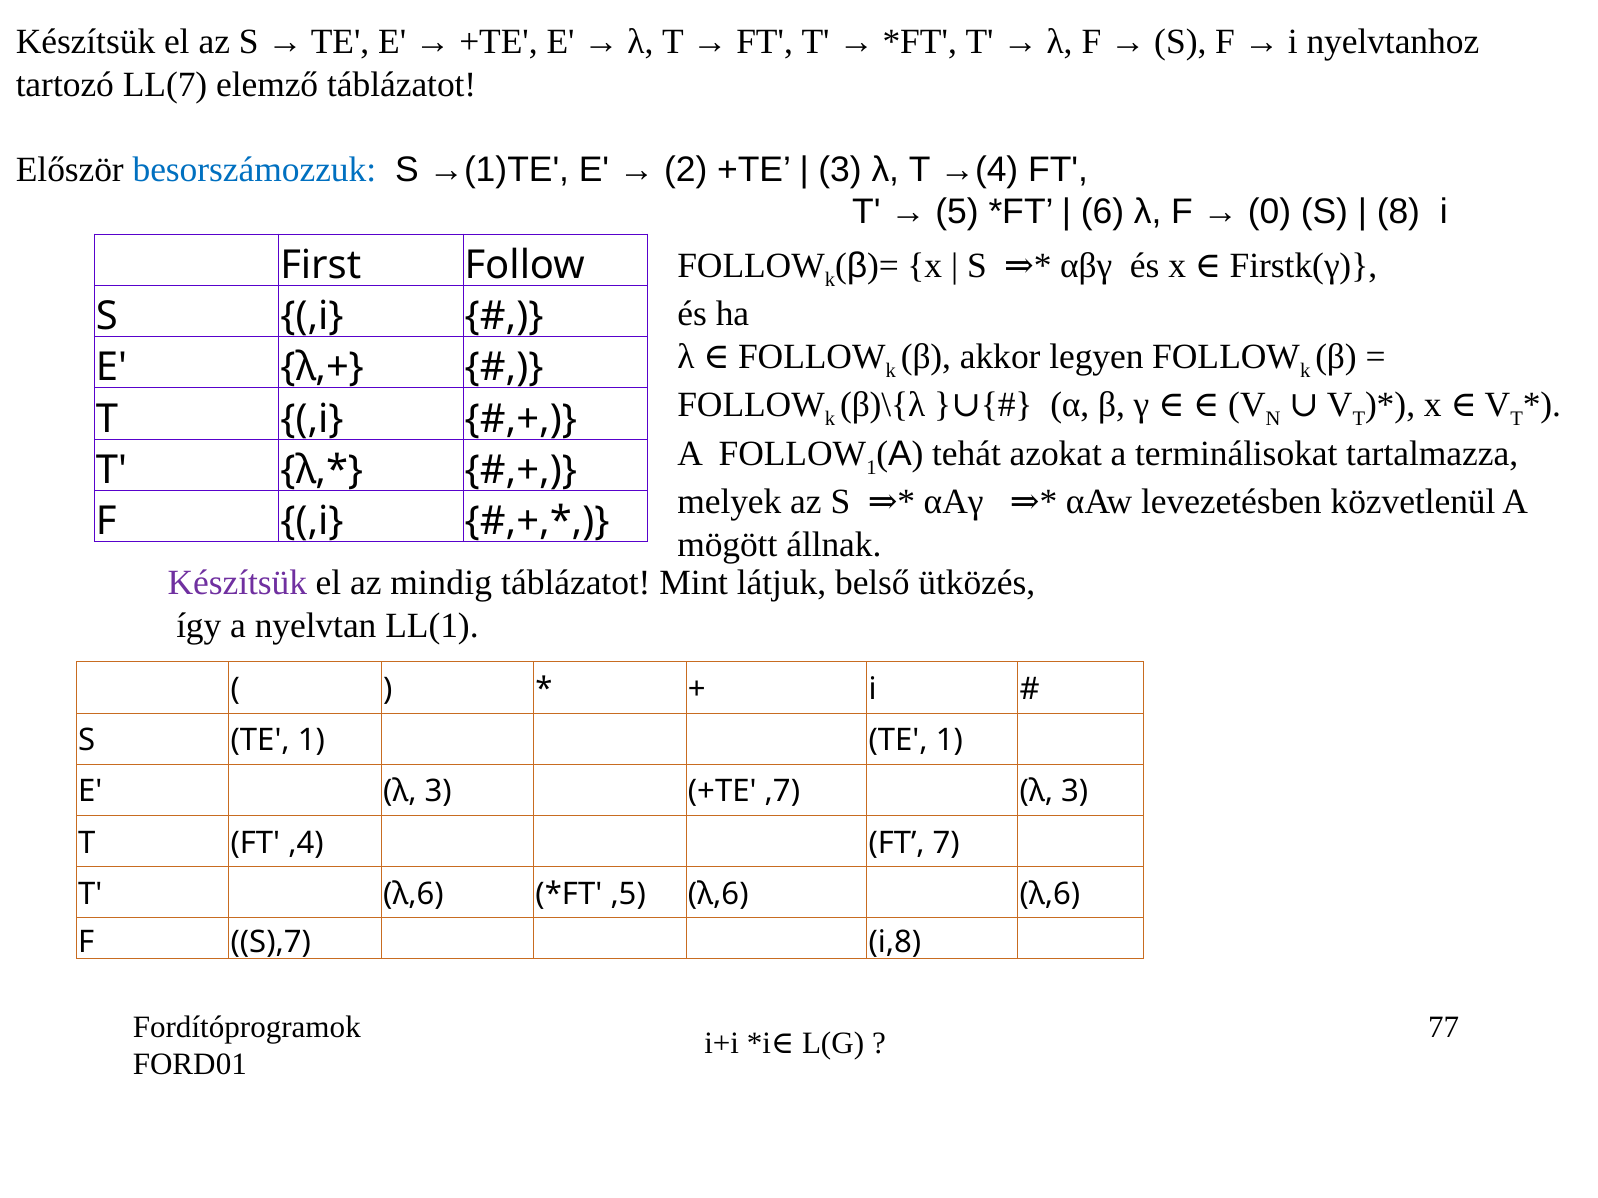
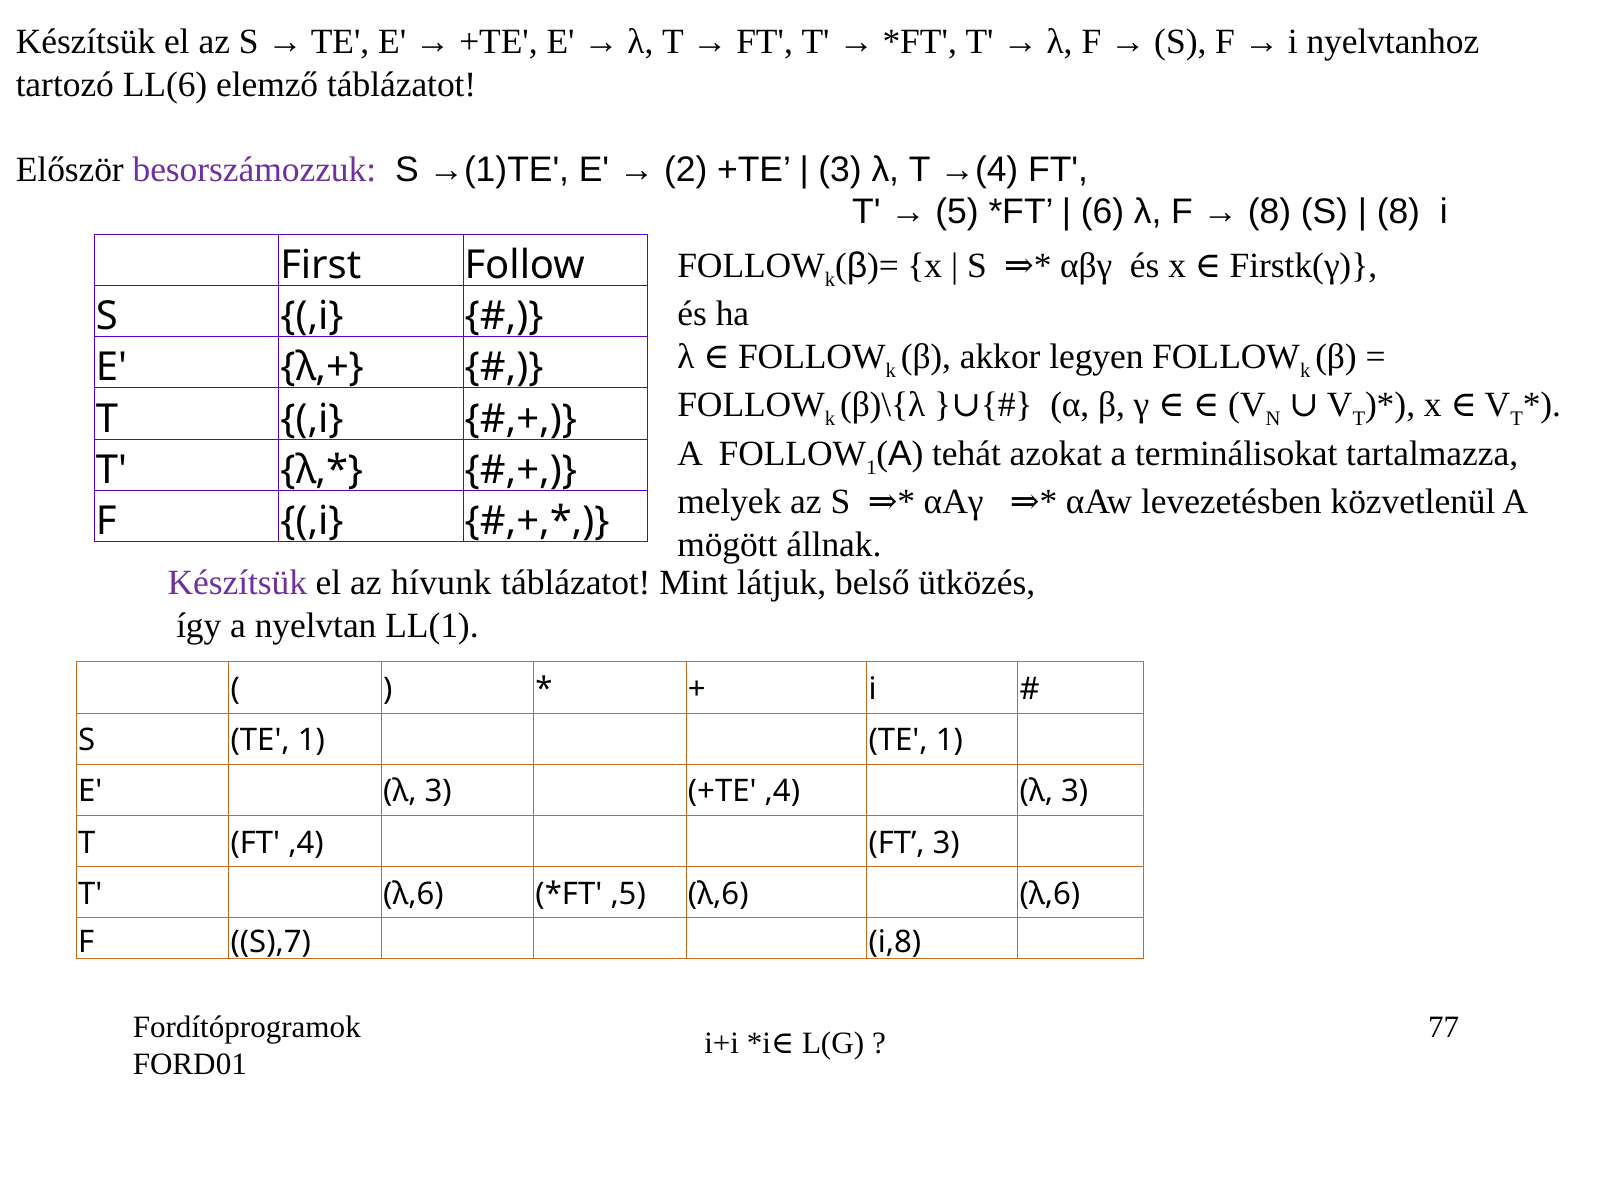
LL(7: LL(7 -> LL(6
besorszámozzuk colour: blue -> purple
0 at (1269, 212): 0 -> 8
mindig: mindig -> hívunk
+TE ,7: ,7 -> ,4
FT’‚ 7: 7 -> 3
